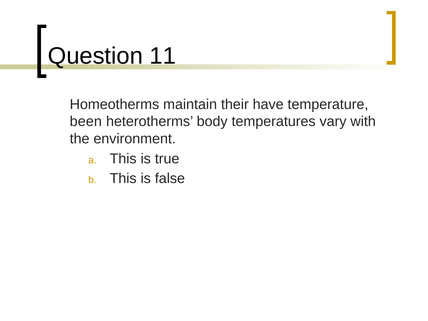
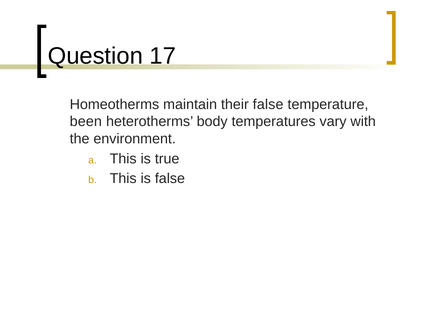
11: 11 -> 17
their have: have -> false
